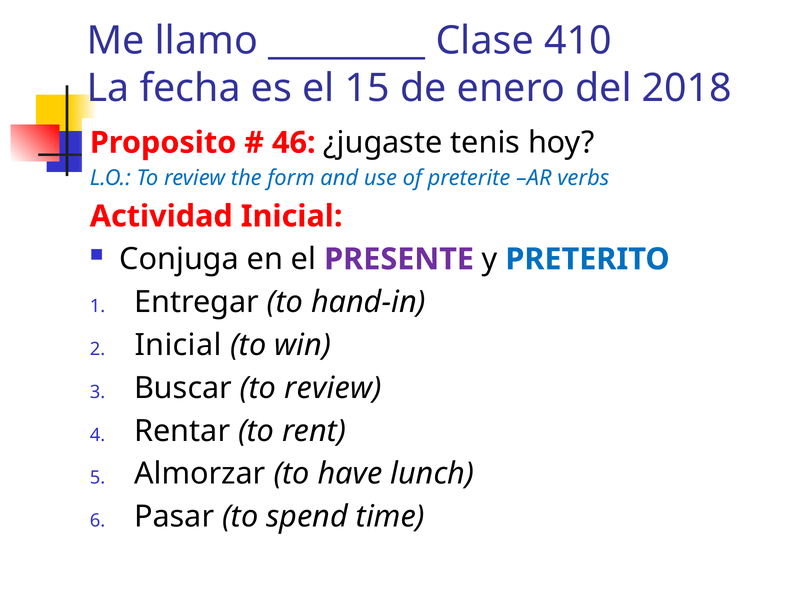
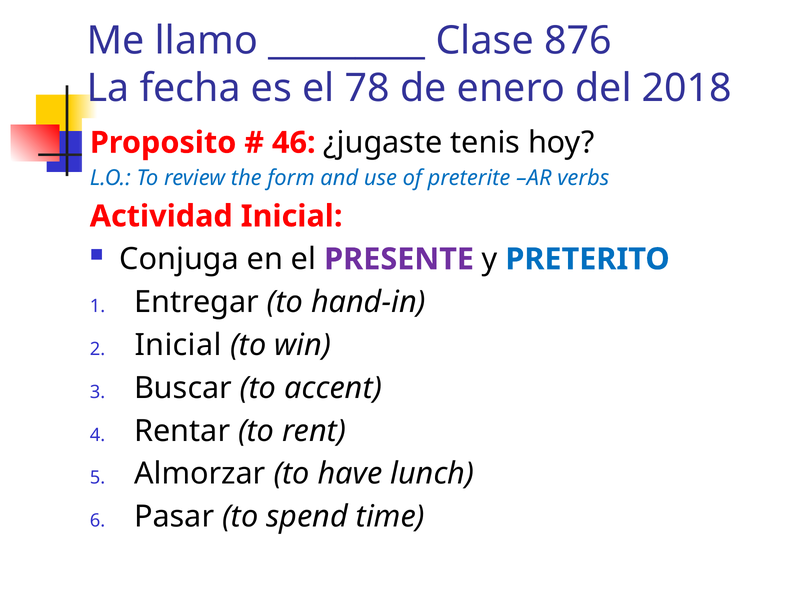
410: 410 -> 876
15: 15 -> 78
Buscar to review: review -> accent
